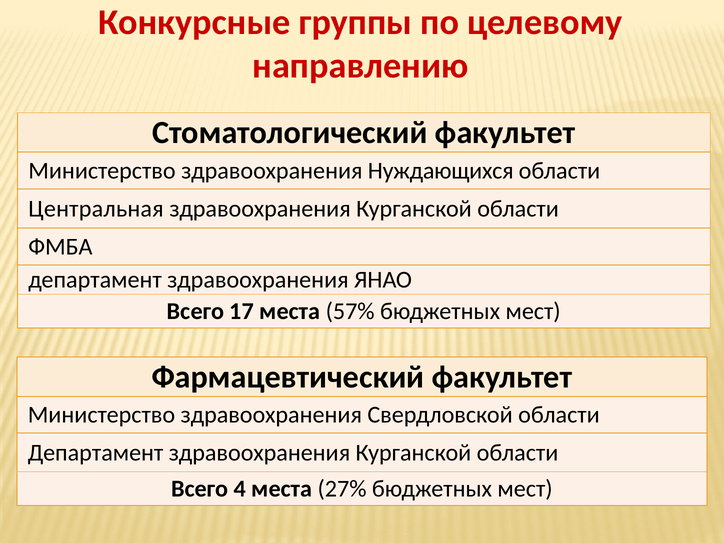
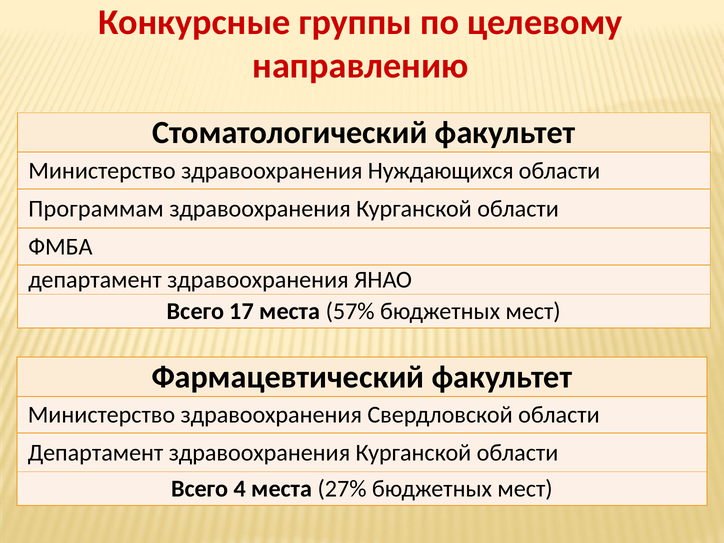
Центральная: Центральная -> Программам
